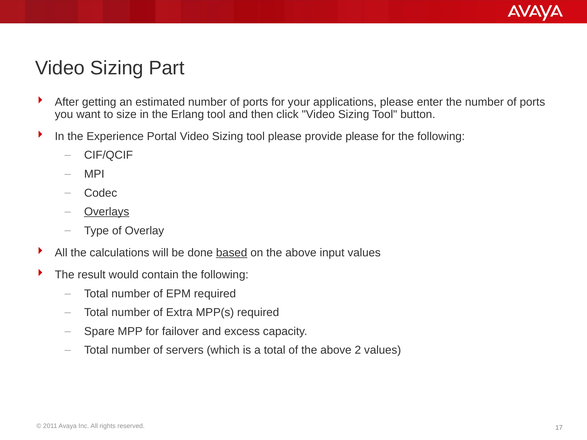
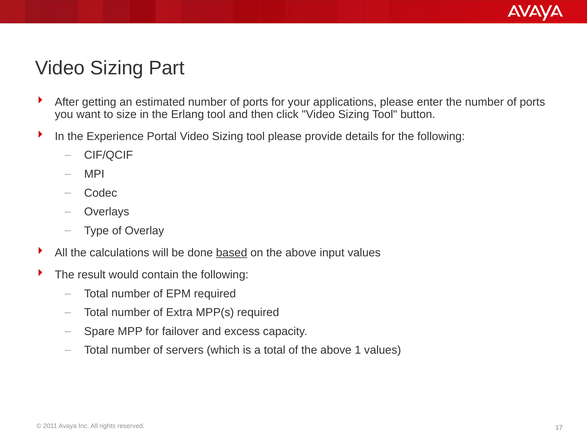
provide please: please -> details
Overlays underline: present -> none
2: 2 -> 1
